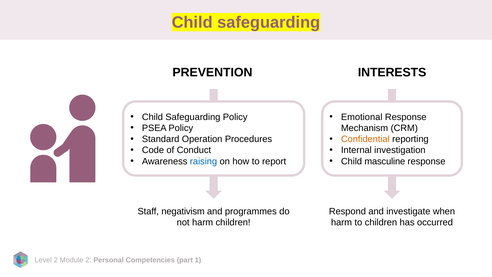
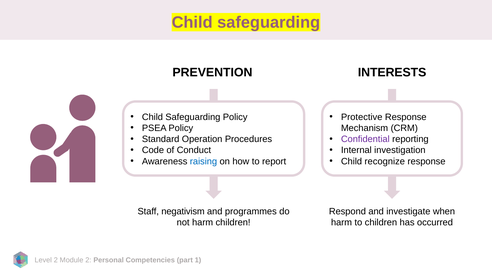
Emotional: Emotional -> Protective
Confidential colour: orange -> purple
masculine: masculine -> recognize
